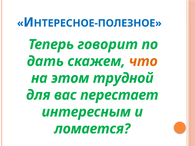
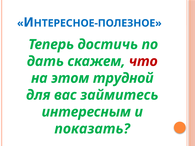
говорит: говорит -> достичь
что colour: orange -> red
перестает: перестает -> займитесь
ломается: ломается -> показать
